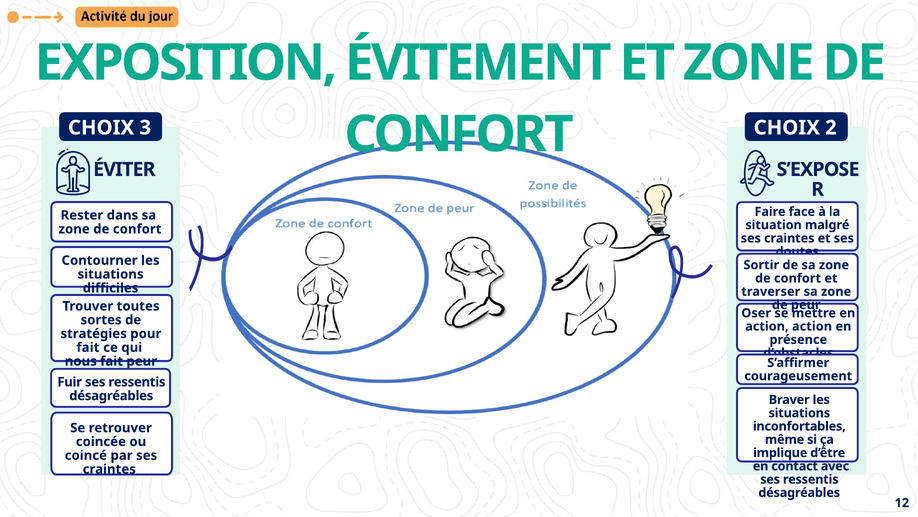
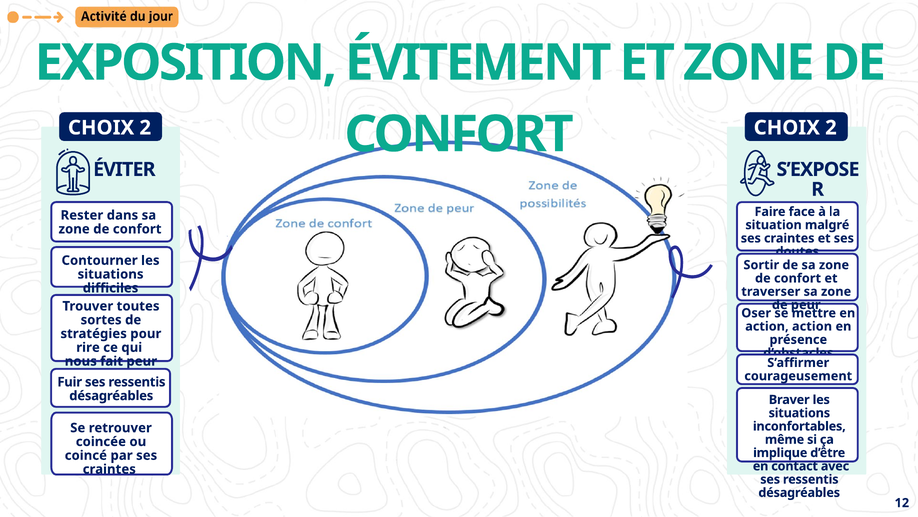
3 at (145, 128): 3 -> 2
fait at (88, 347): fait -> rire
